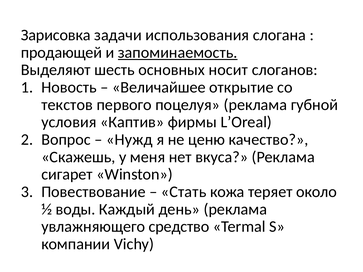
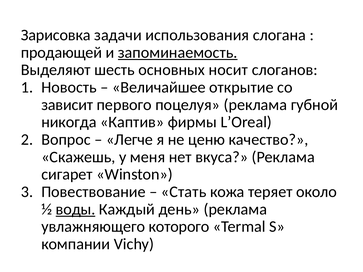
текстов: текстов -> зависит
условия: условия -> никогда
Нужд: Нужд -> Легче
воды underline: none -> present
средство: средство -> которого
